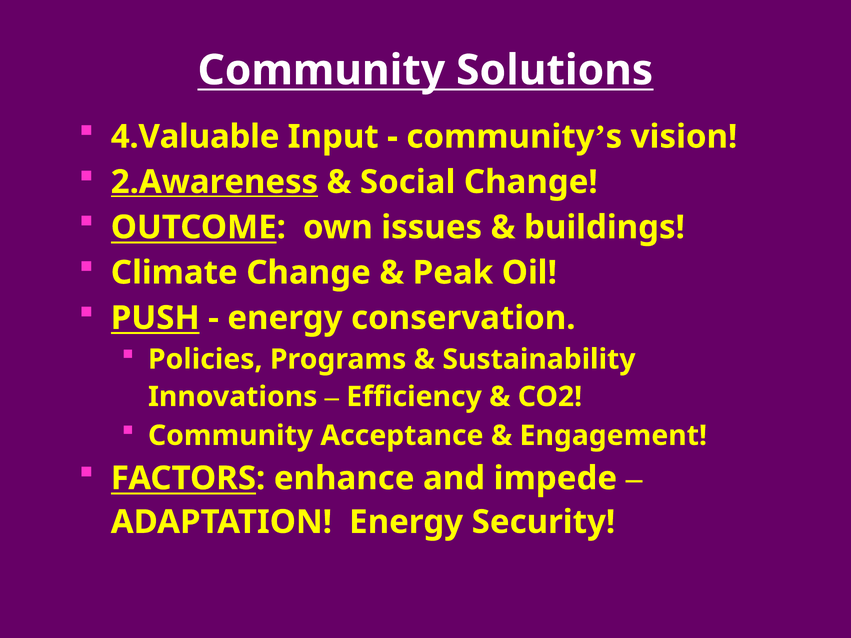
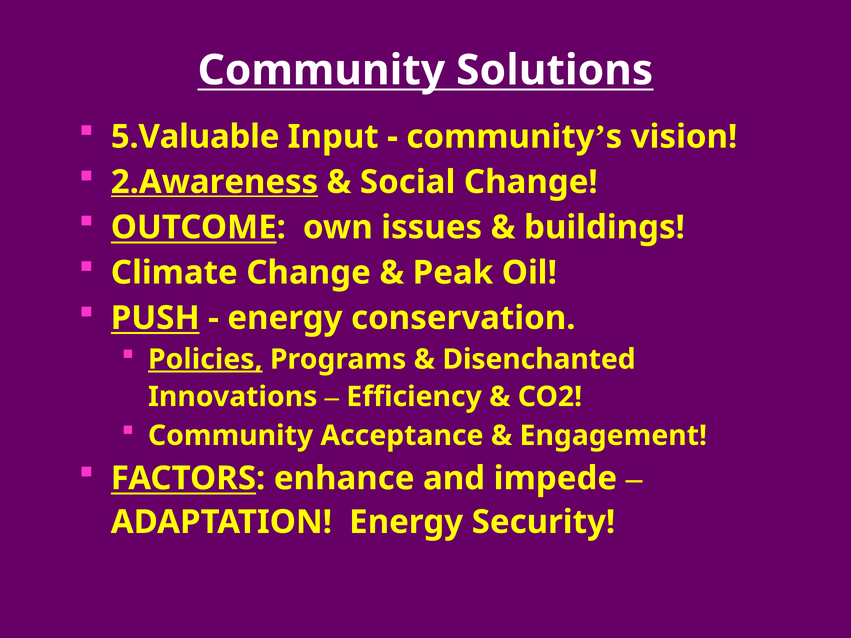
4.Valuable: 4.Valuable -> 5.Valuable
Policies underline: none -> present
Sustainability: Sustainability -> Disenchanted
